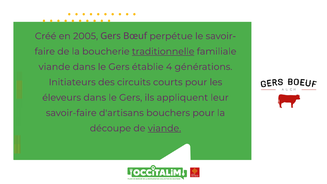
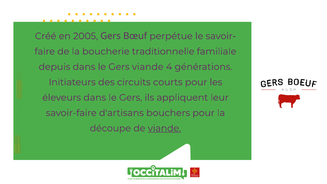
traditionnelle underline: present -> none
viande at (54, 67): viande -> depuis
Gers établie: établie -> viande
